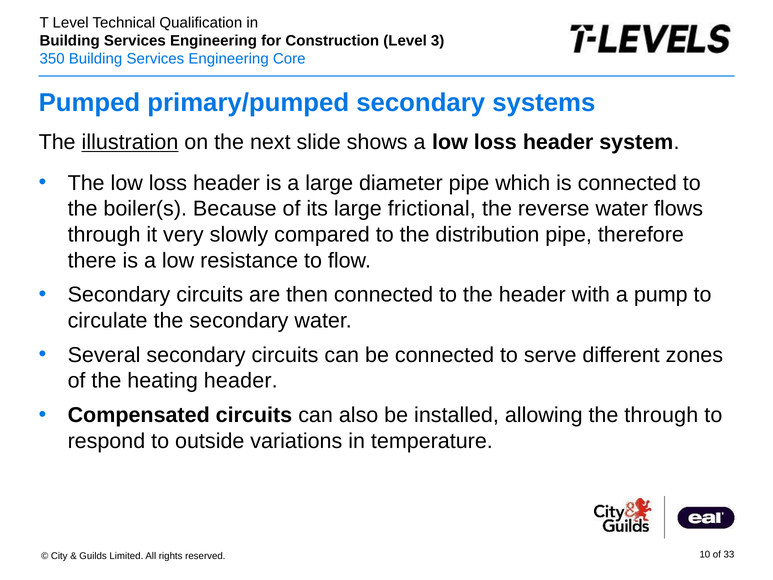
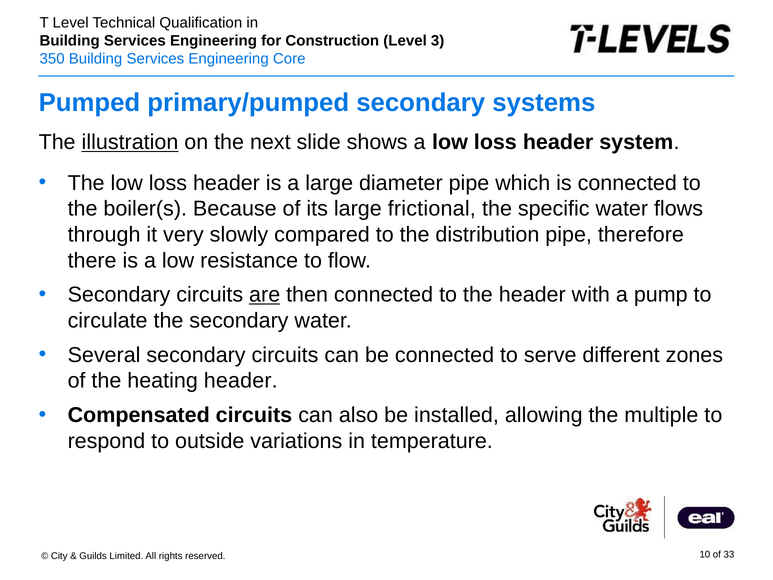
reverse: reverse -> specific
are underline: none -> present
the through: through -> multiple
